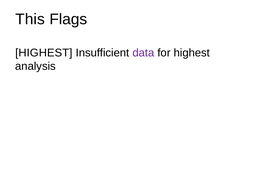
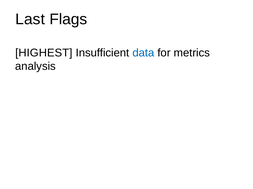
This: This -> Last
data colour: purple -> blue
for highest: highest -> metrics
